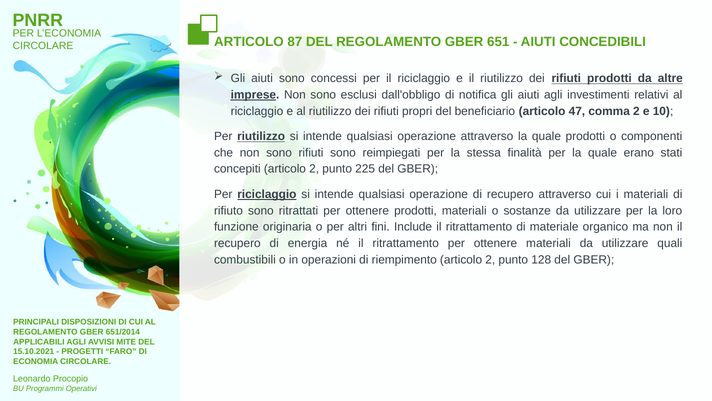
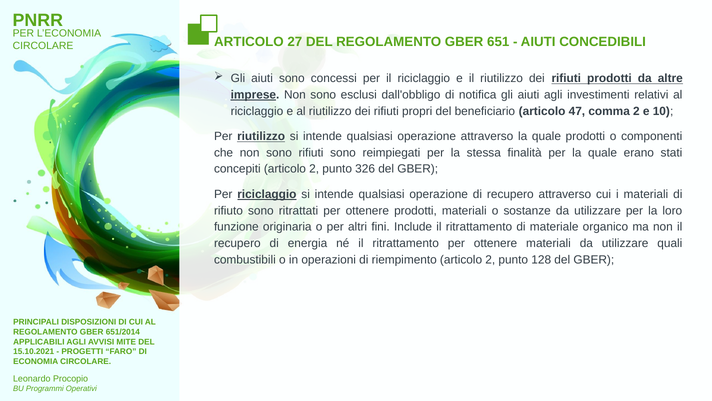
87: 87 -> 27
225: 225 -> 326
